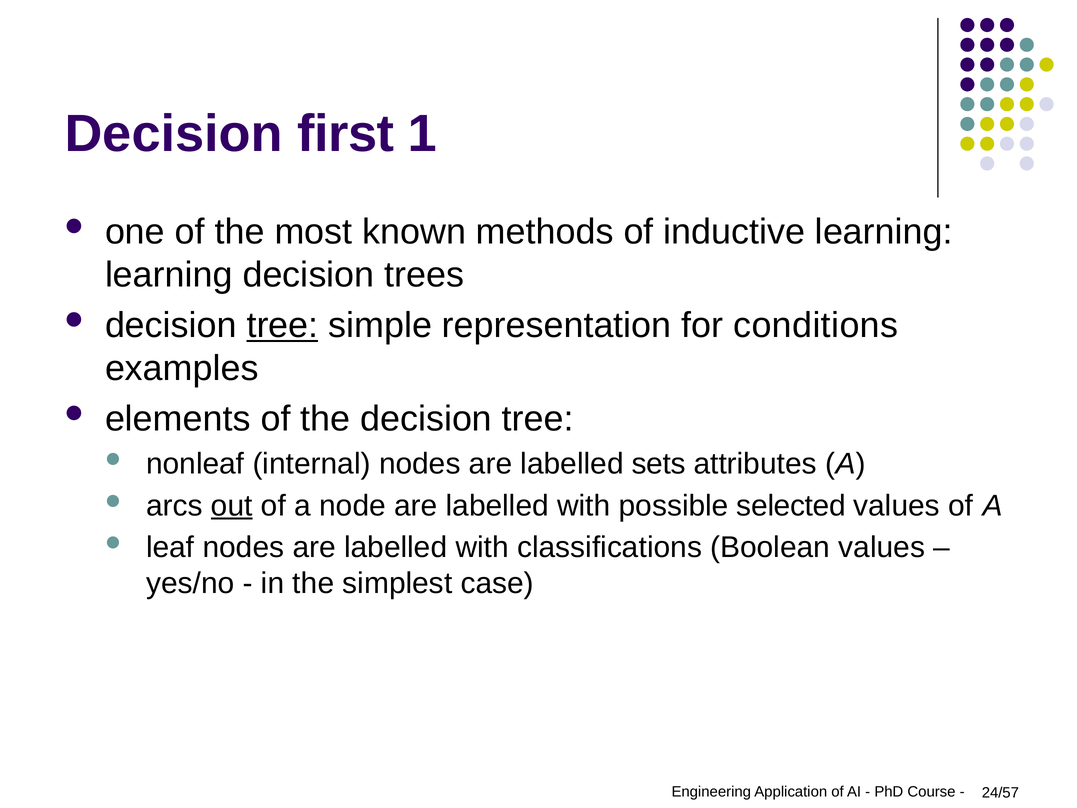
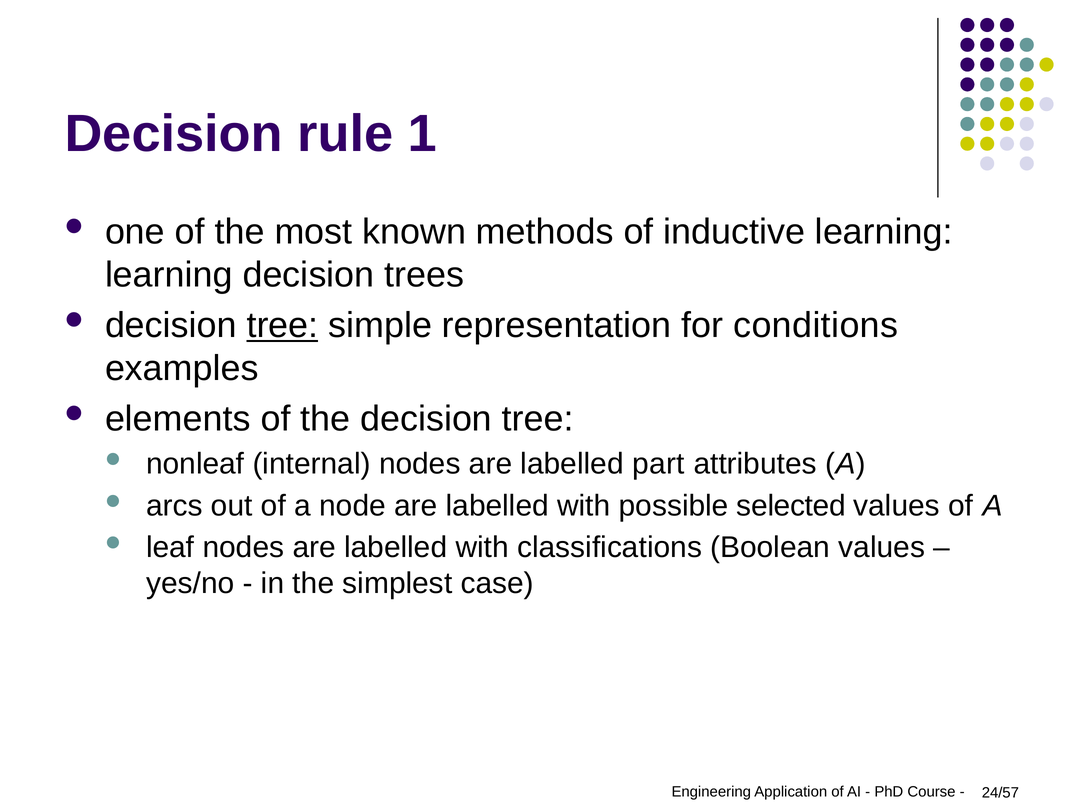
first: first -> rule
sets: sets -> part
out underline: present -> none
